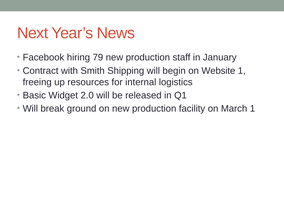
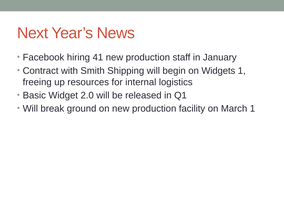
79: 79 -> 41
Website: Website -> Widgets
